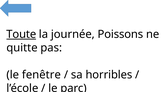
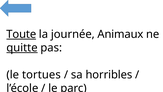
Poissons: Poissons -> Animaux
quitte underline: none -> present
fenêtre: fenêtre -> tortues
